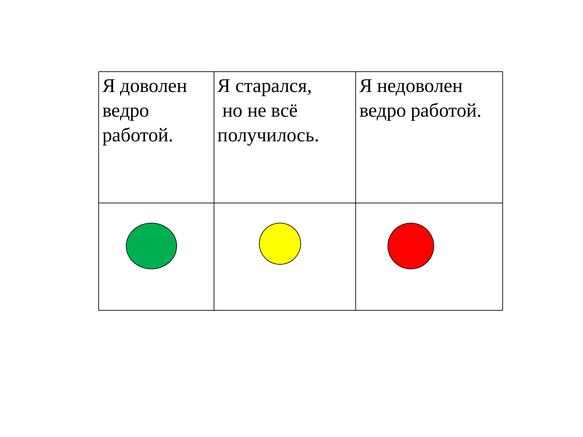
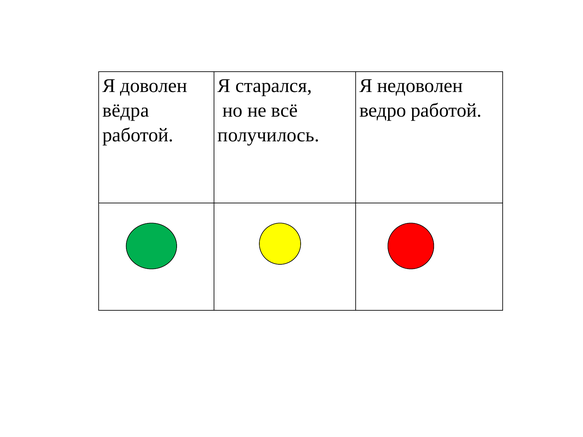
ведро at (126, 111): ведро -> вёдра
